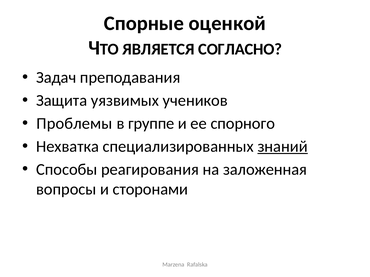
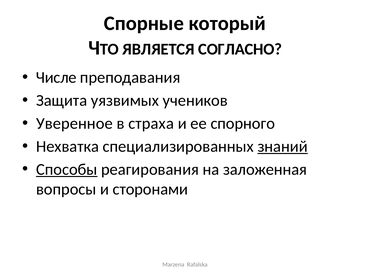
оценкой: оценкой -> который
Задач: Задач -> Числе
Проблемы: Проблемы -> Уверенное
группе: группе -> страха
Способы underline: none -> present
